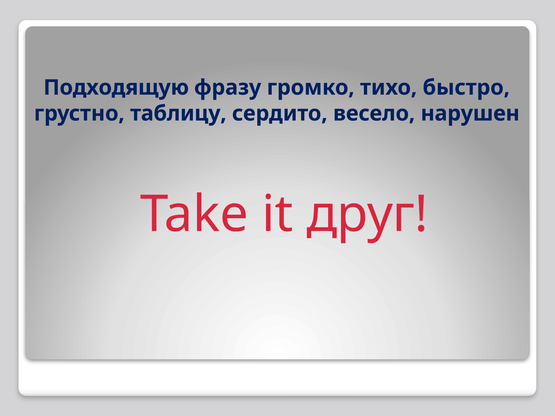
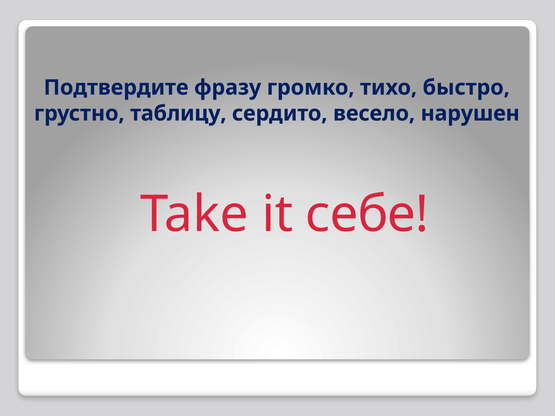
Подходящую: Подходящую -> Подтвердите
друг: друг -> себе
